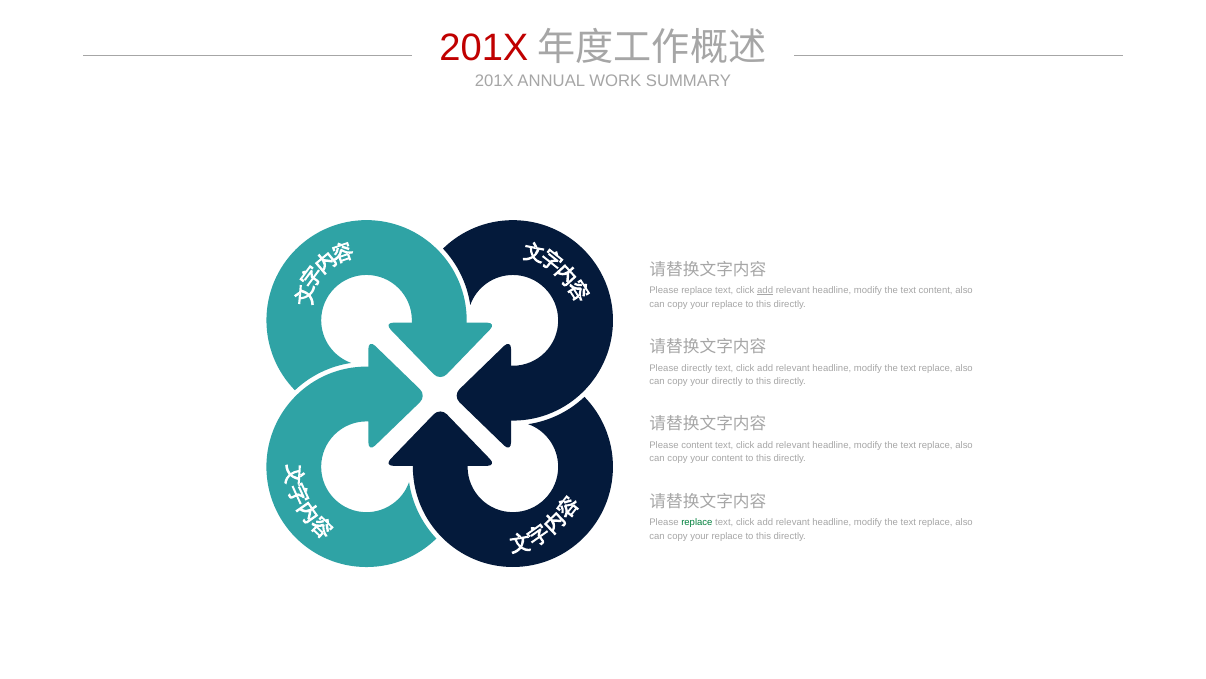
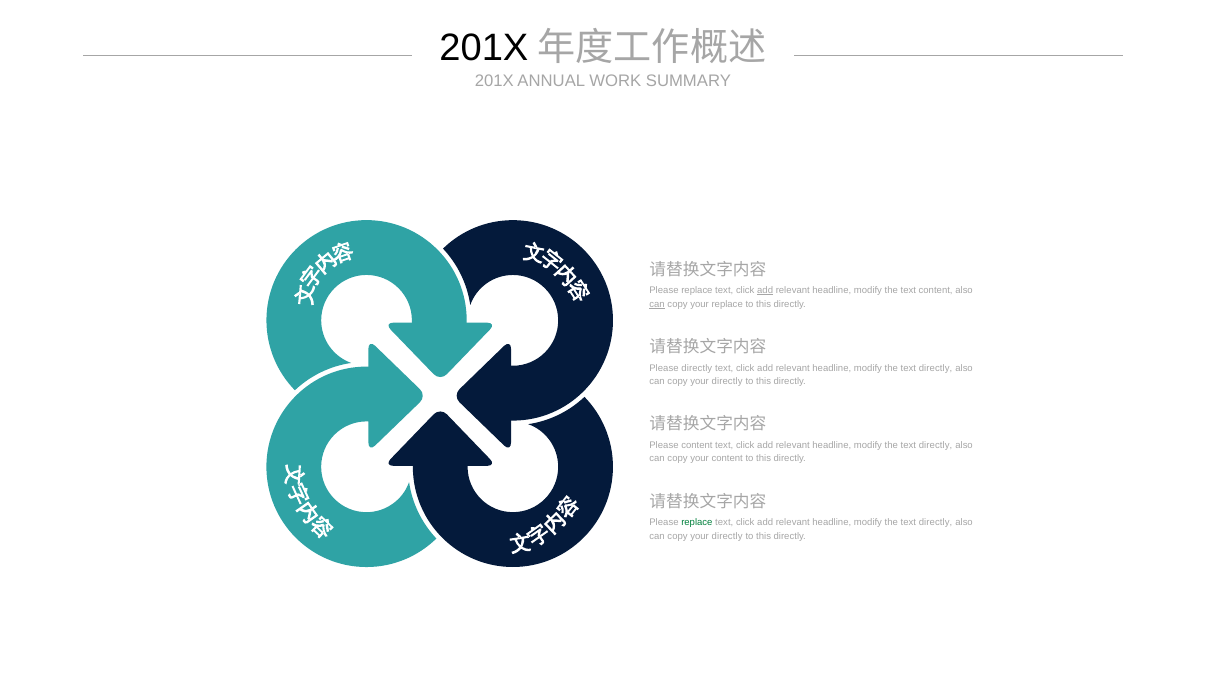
201X at (484, 48) colour: red -> black
can at (657, 304) underline: none -> present
replace at (936, 368): replace -> directly
replace at (936, 445): replace -> directly
replace at (936, 522): replace -> directly
replace at (727, 536): replace -> directly
